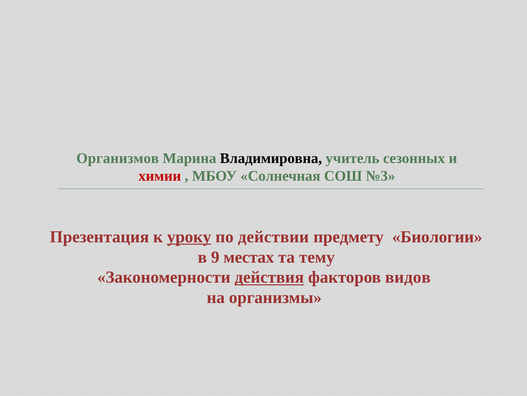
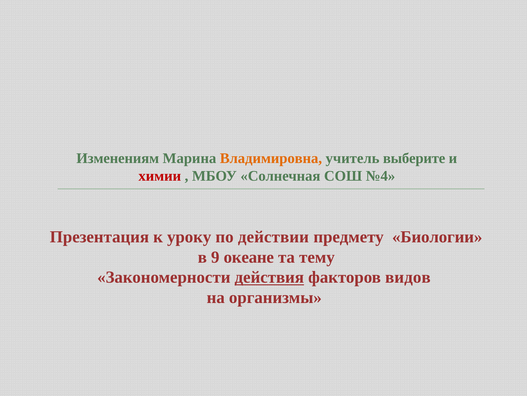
Организмов: Организмов -> Изменениям
Владимировна colour: black -> orange
сезонных: сезонных -> выберите
№3: №3 -> №4
уроку underline: present -> none
местах: местах -> океане
